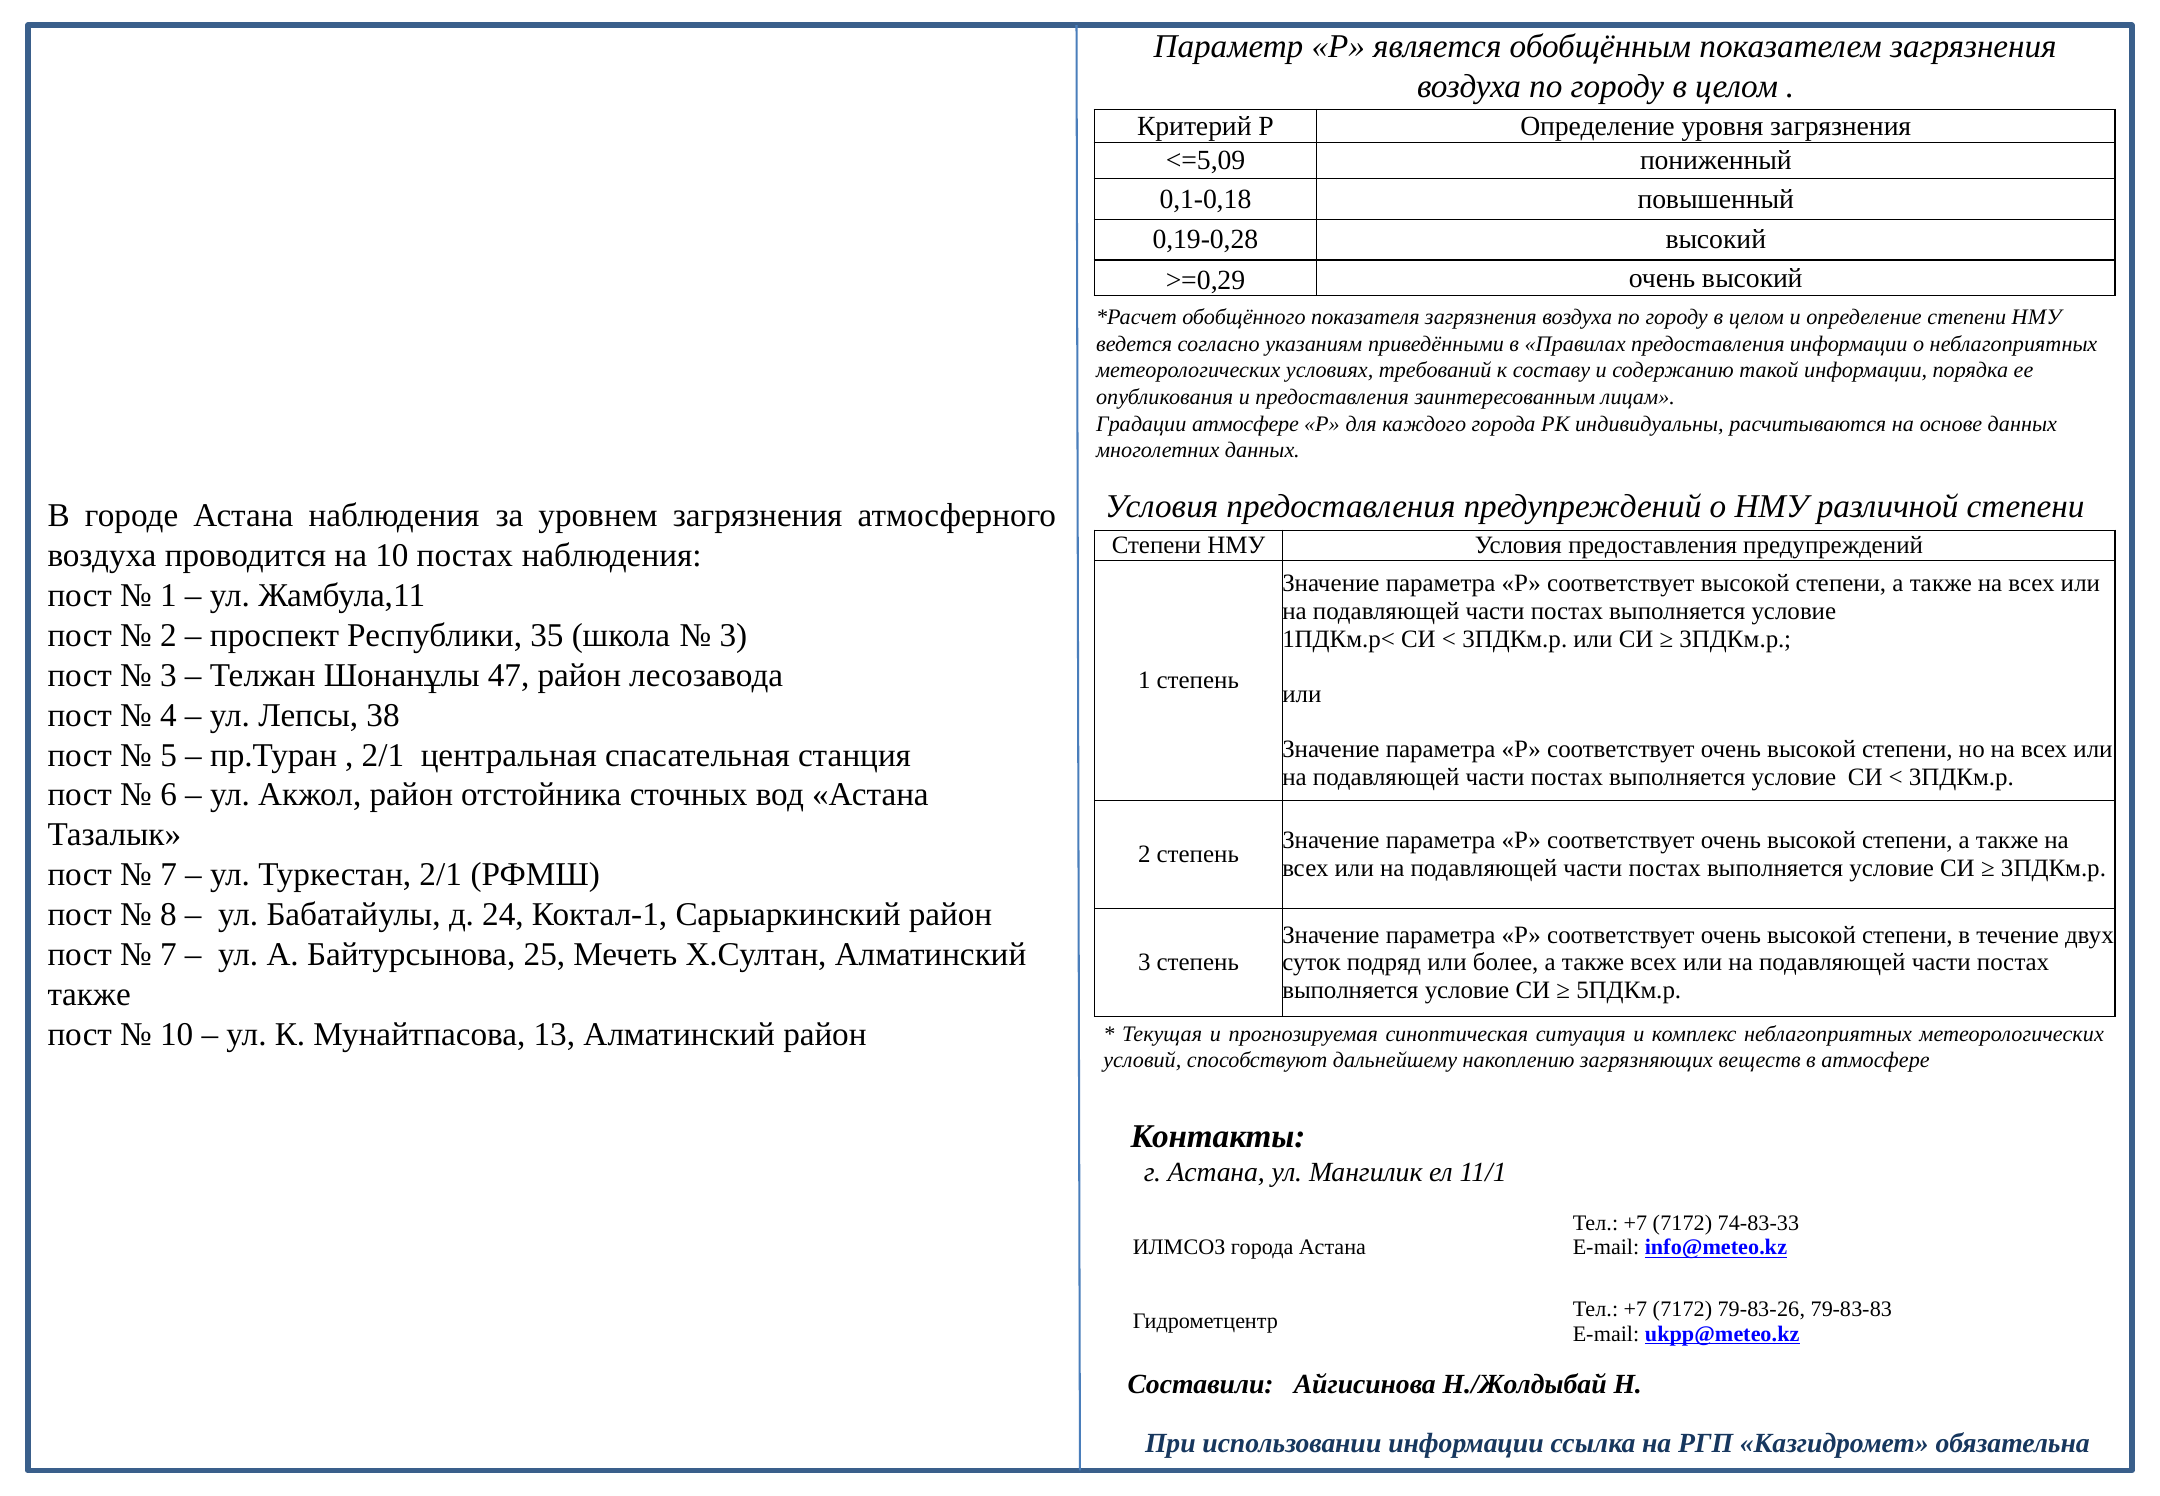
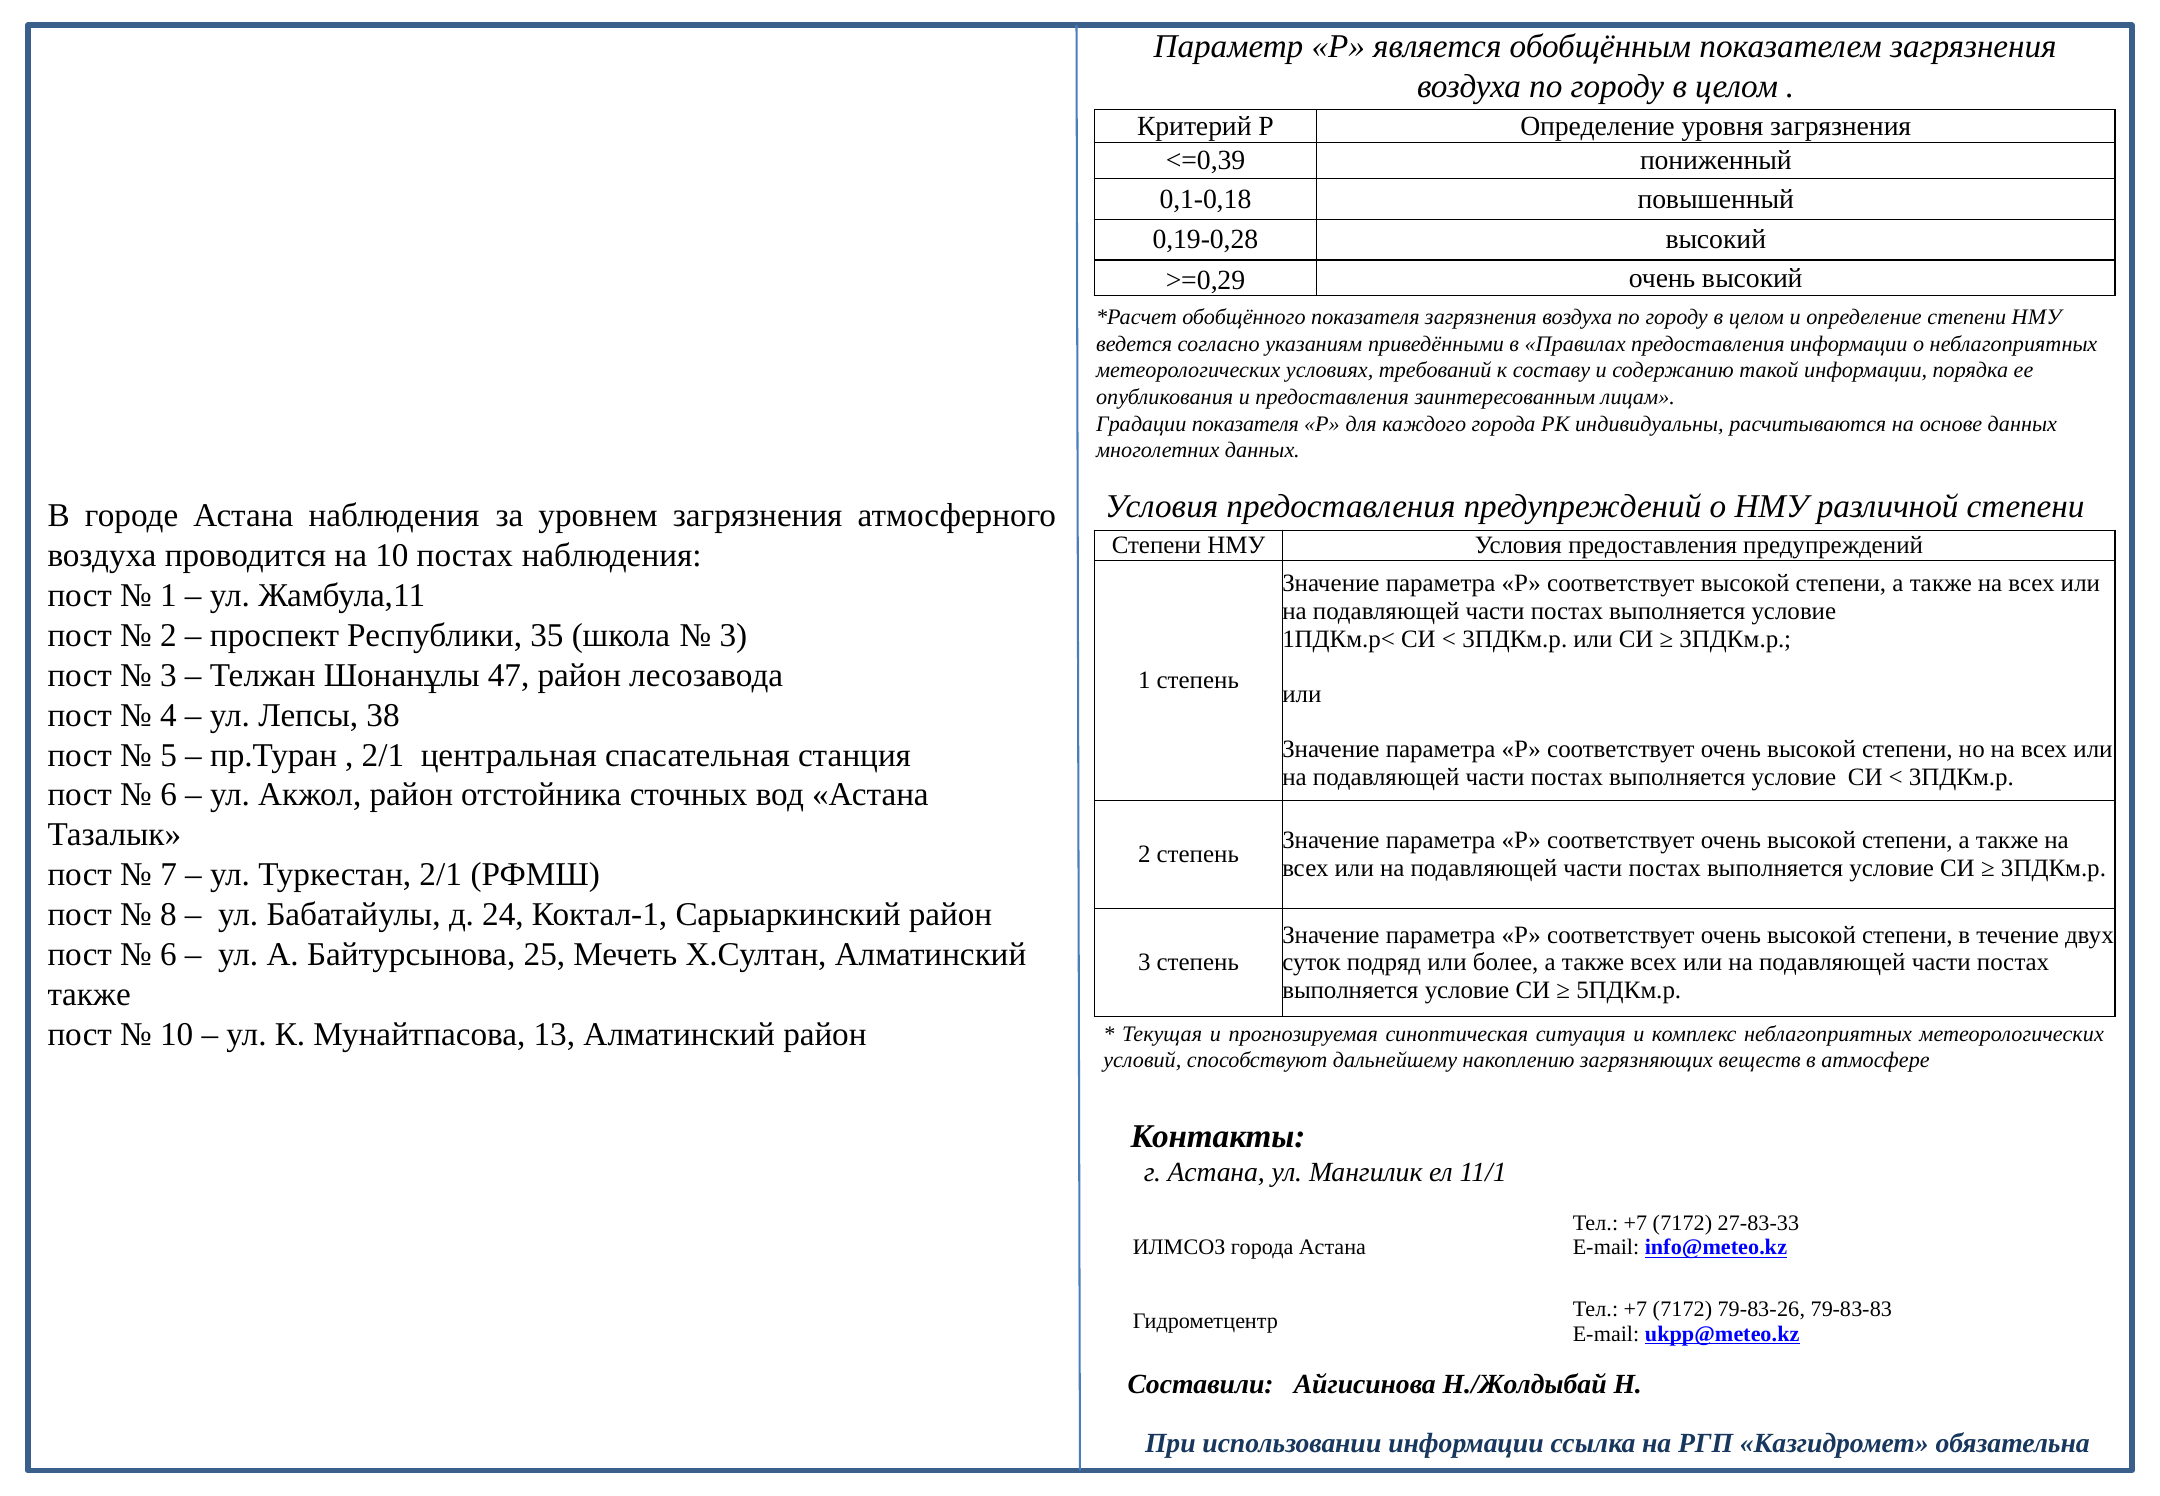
<=5,09: <=5,09 -> <=0,39
Градации атмосфере: атмосфере -> показателя
7 at (168, 954): 7 -> 6
74-83-33: 74-83-33 -> 27-83-33
